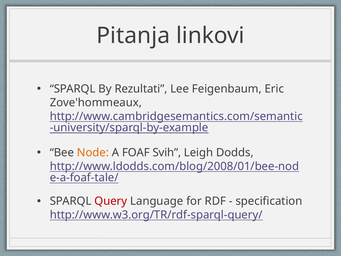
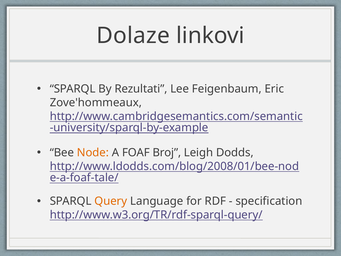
Pitanja: Pitanja -> Dolaze
Svih: Svih -> Broj
Query colour: red -> orange
